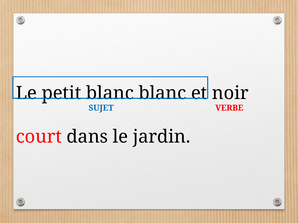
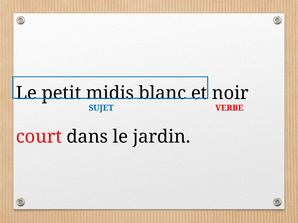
petit blanc: blanc -> midis
